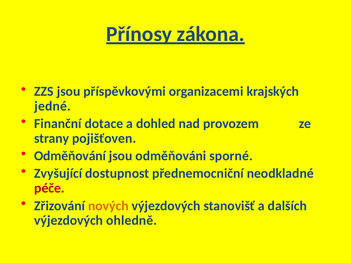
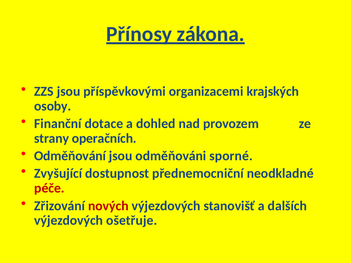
jedné: jedné -> osoby
pojišťoven: pojišťoven -> operačních
nových colour: orange -> red
ohledně: ohledně -> ošetřuje
